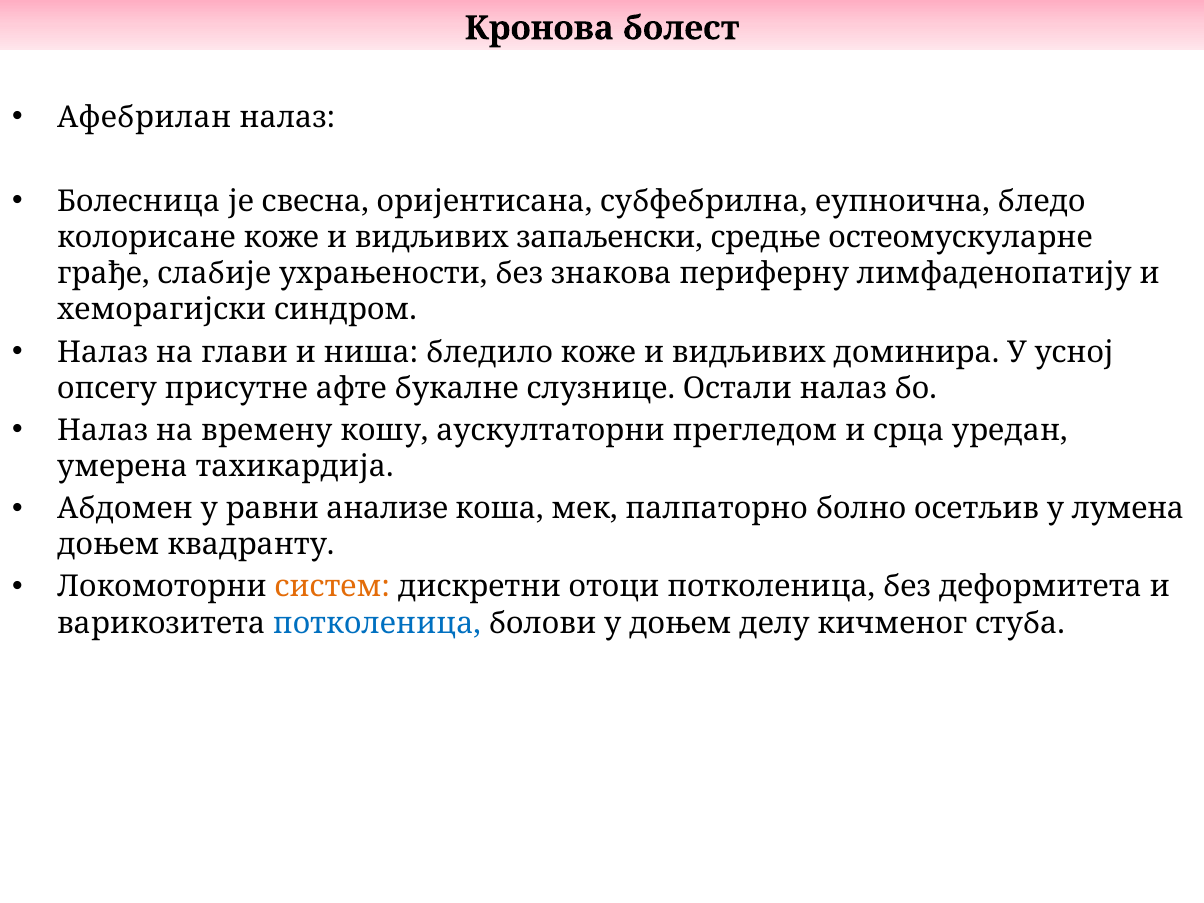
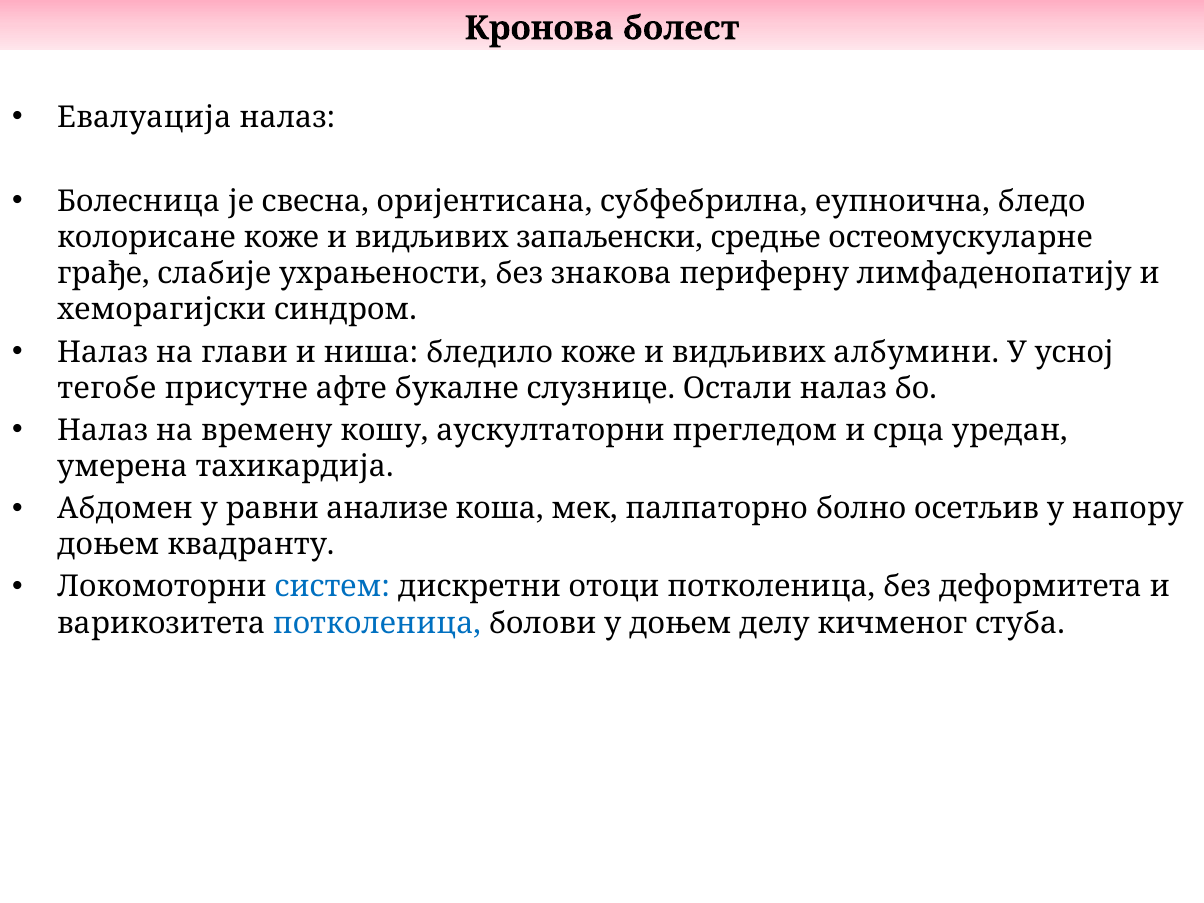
Афебрилан: Афебрилан -> Евалуација
доминира: доминира -> албумини
опсегу: опсегу -> тегобе
лумена: лумена -> напору
систем colour: orange -> blue
